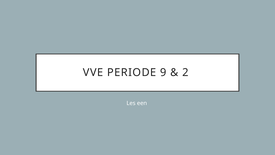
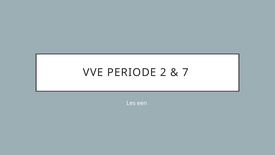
9: 9 -> 2
2: 2 -> 7
